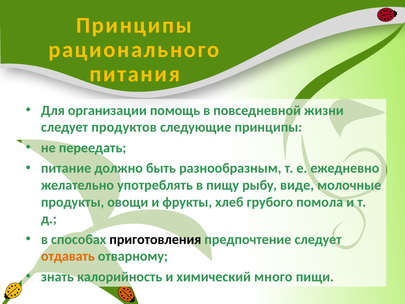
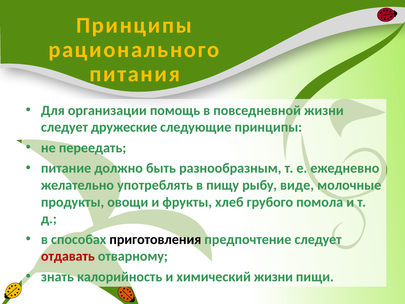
продуктов: продуктов -> дружеские
отдавать colour: orange -> red
химический много: много -> жизни
